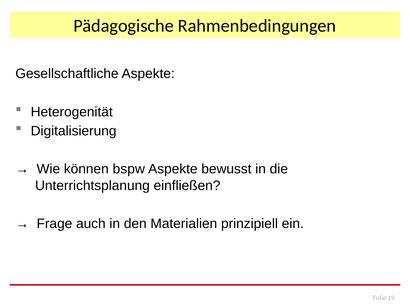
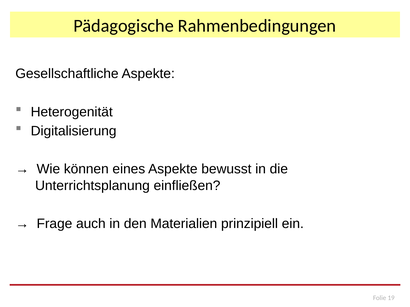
bspw: bspw -> eines
